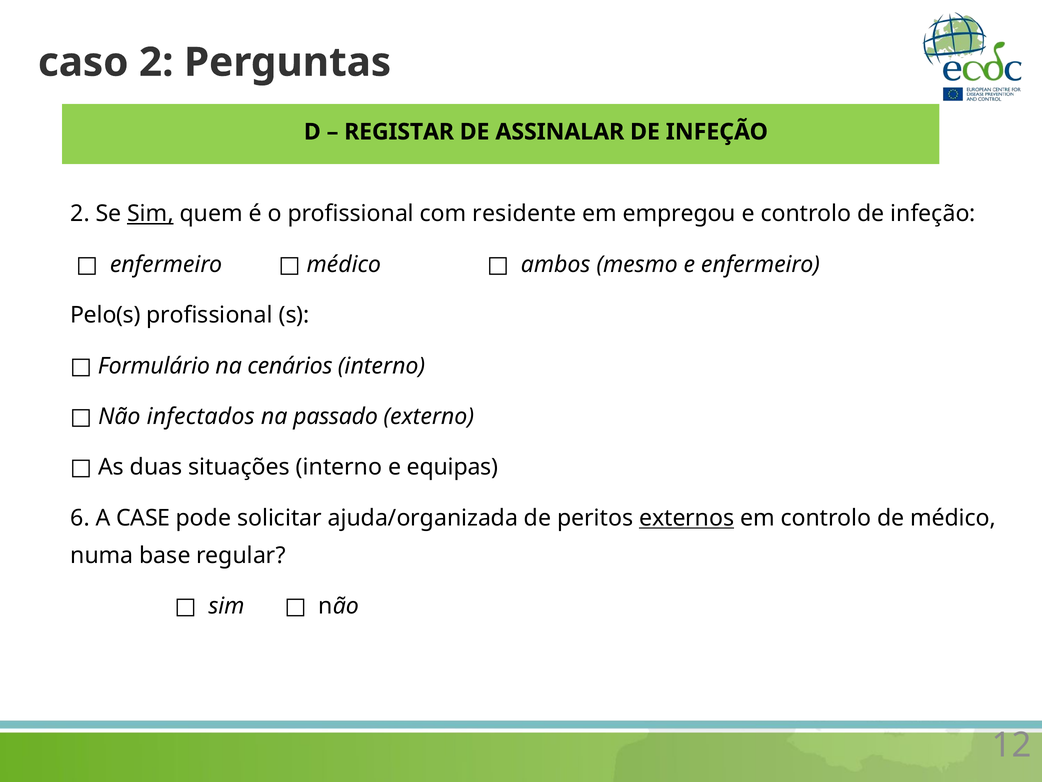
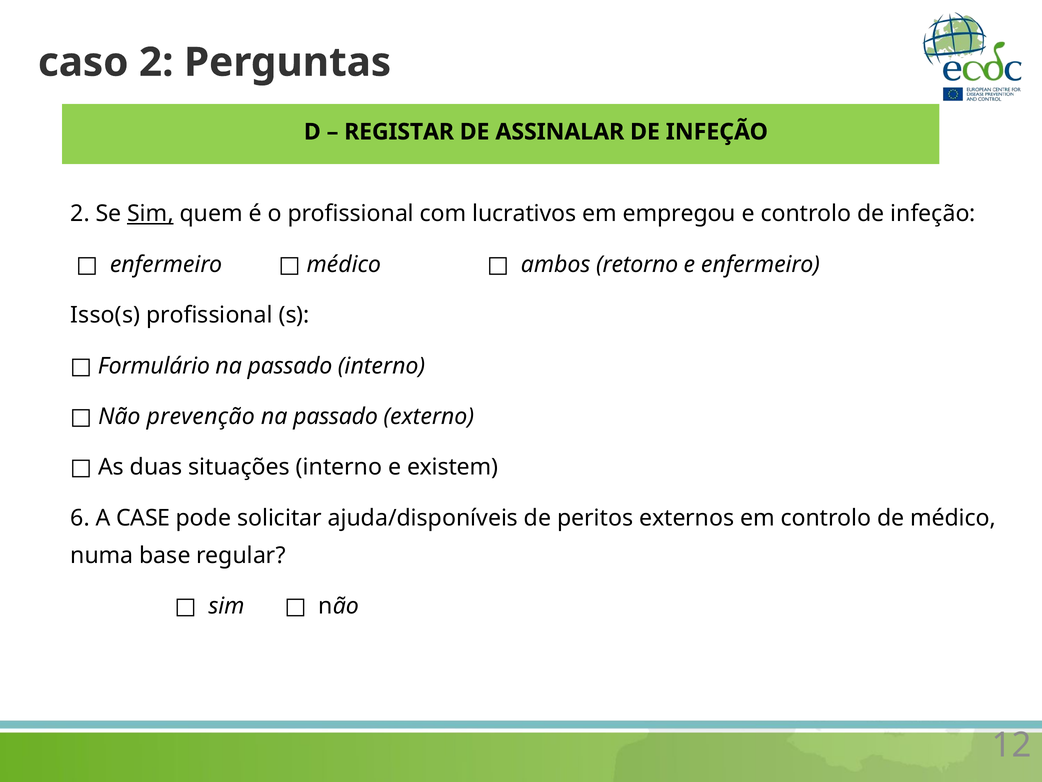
residente: residente -> lucrativos
mesmo: mesmo -> retorno
Pelo(s: Pelo(s -> Isso(s
cenários at (290, 366): cenários -> passado
infectados: infectados -> prevenção
equipas: equipas -> existem
ajuda/organizada: ajuda/organizada -> ajuda/disponíveis
externos underline: present -> none
